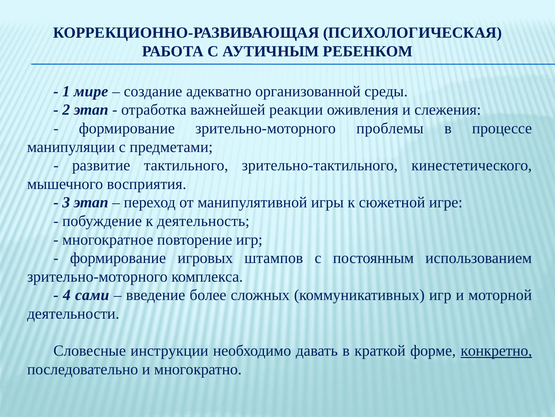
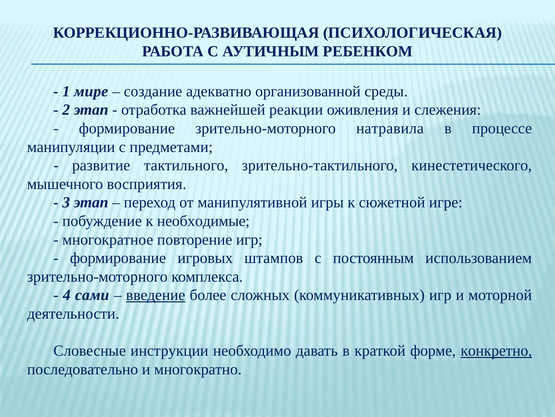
проблемы: проблемы -> натравила
деятельность: деятельность -> необходимые
введение underline: none -> present
